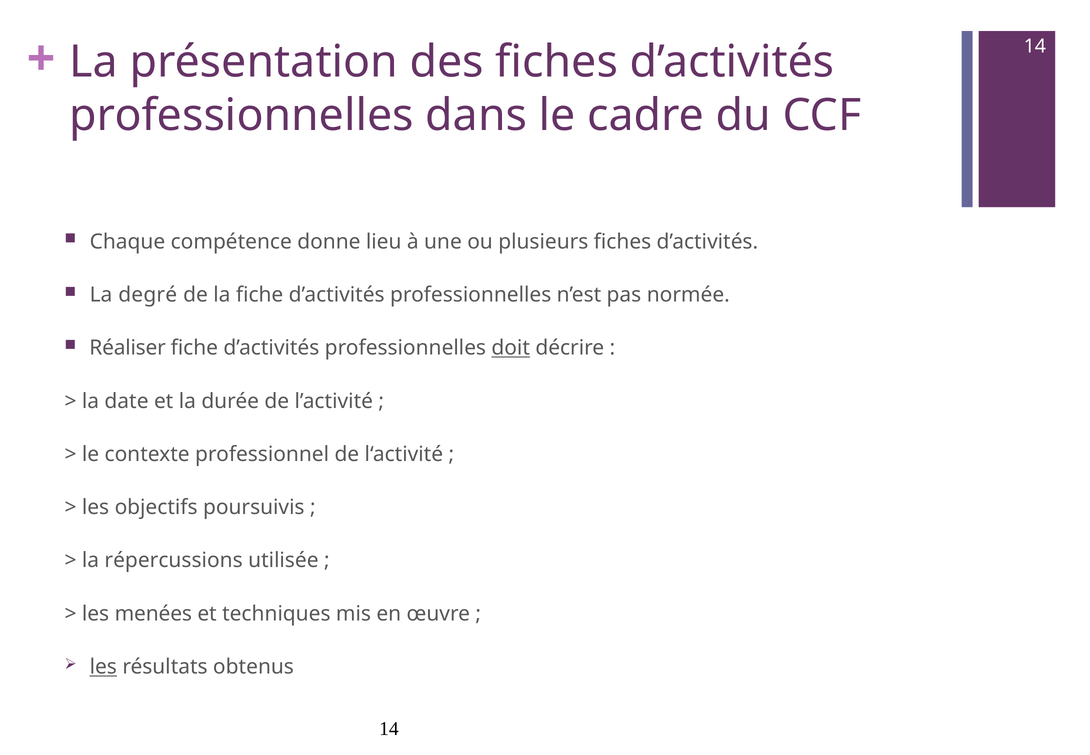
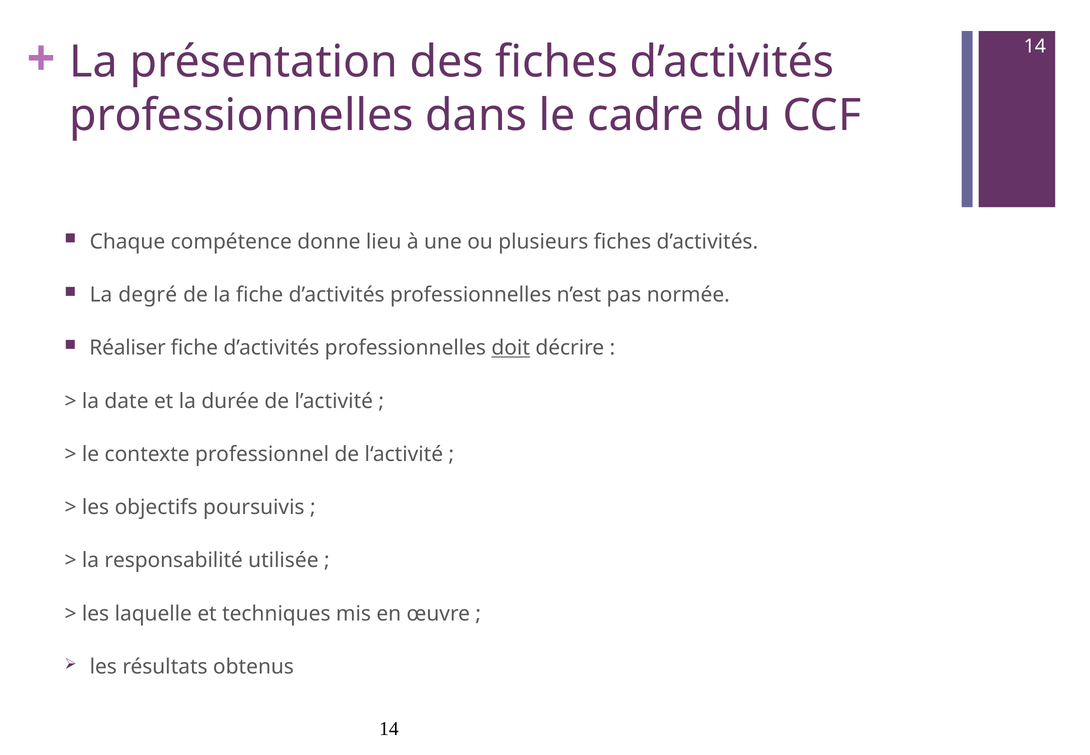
répercussions: répercussions -> responsabilité
menées: menées -> laquelle
les at (103, 667) underline: present -> none
